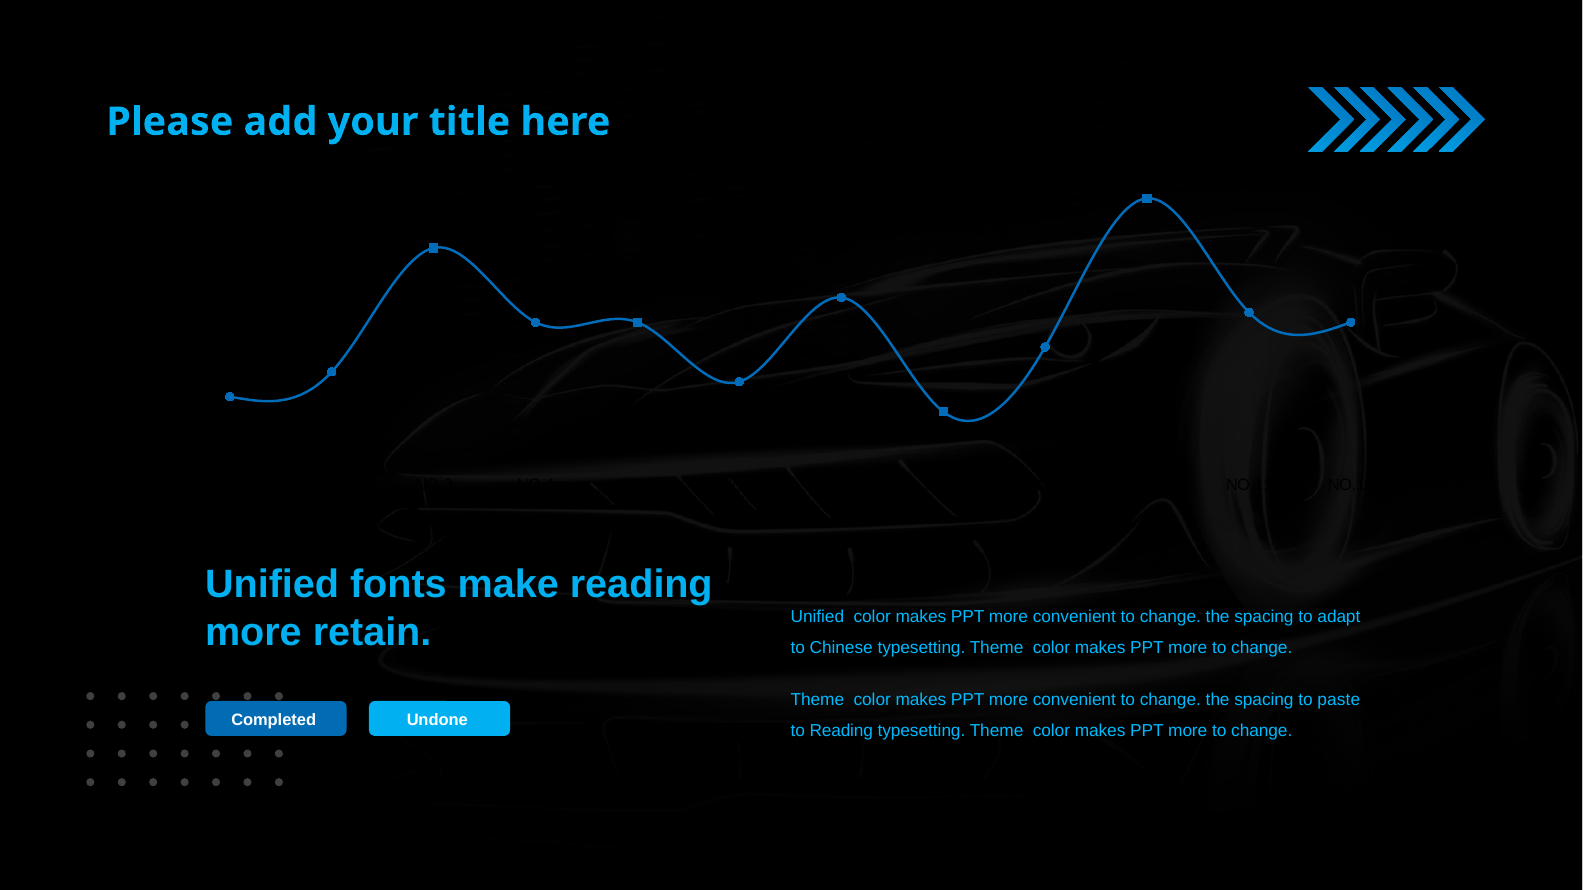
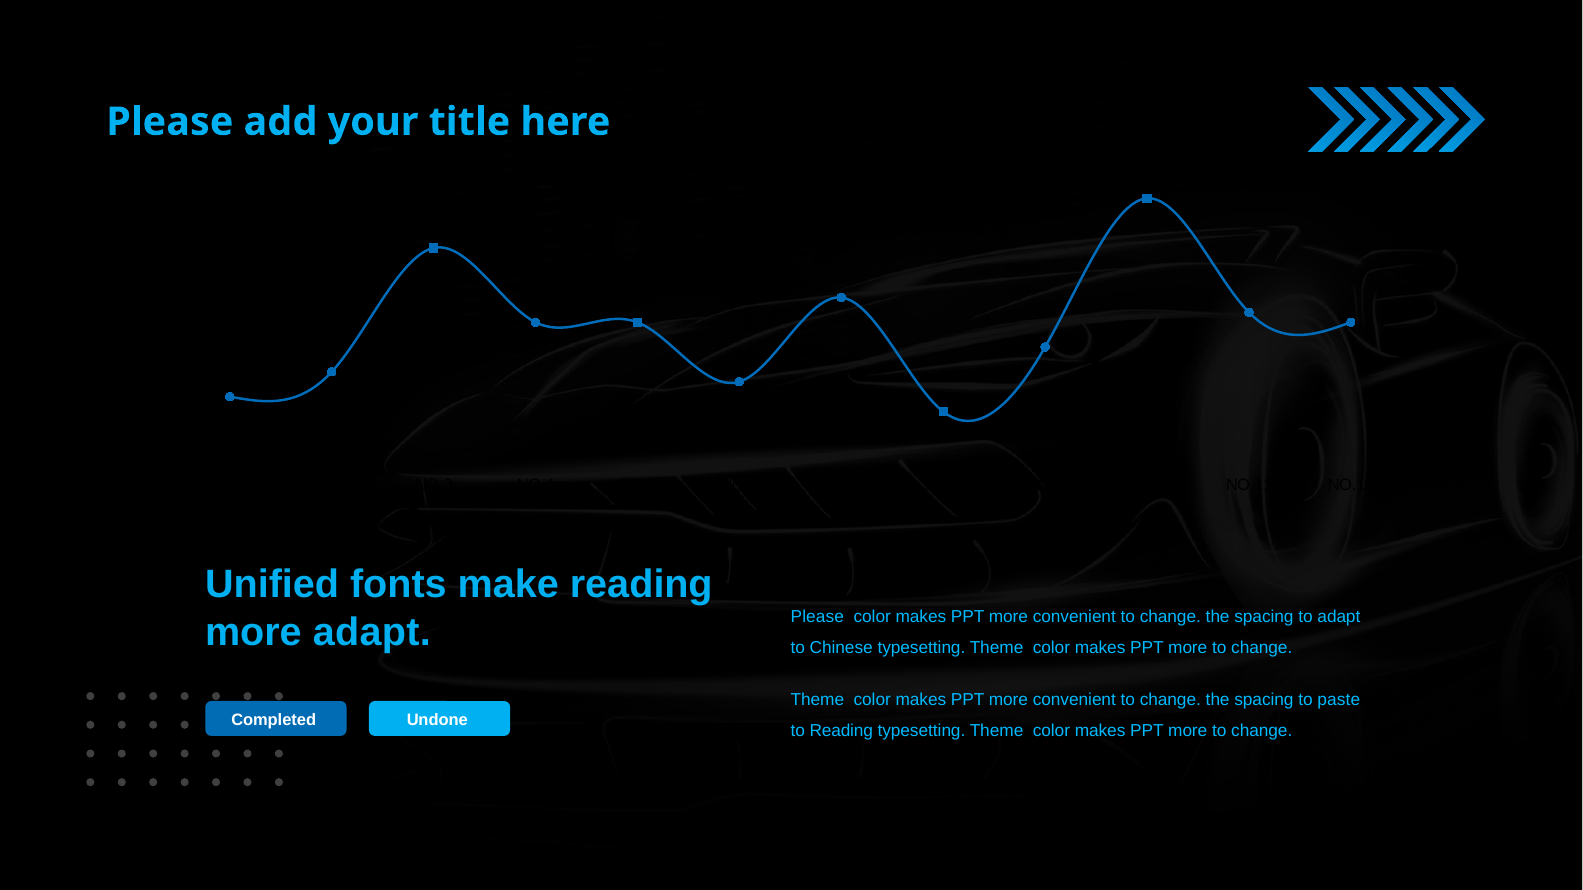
Unified at (817, 617): Unified -> Please
more retain: retain -> adapt
